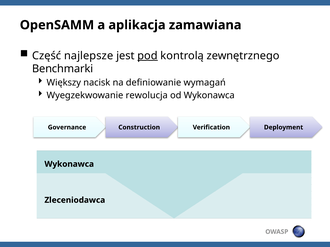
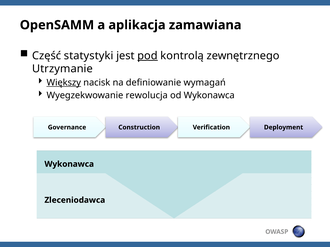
najlepsze: najlepsze -> statystyki
Benchmarki: Benchmarki -> Utrzymanie
Większy underline: none -> present
